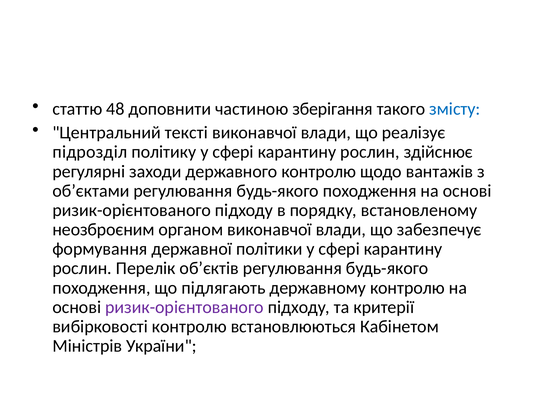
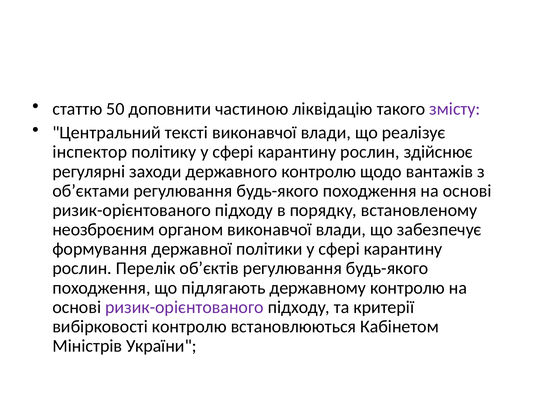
48: 48 -> 50
зберігання: зберігання -> ліквідацію
змісту colour: blue -> purple
підрозділ: підрозділ -> інспектор
